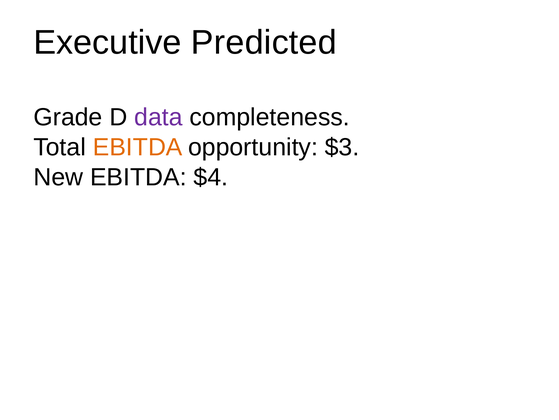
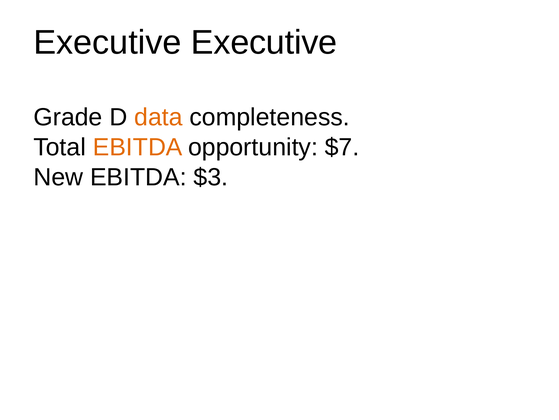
Executive Predicted: Predicted -> Executive
data colour: purple -> orange
$3: $3 -> $7
$4: $4 -> $3
